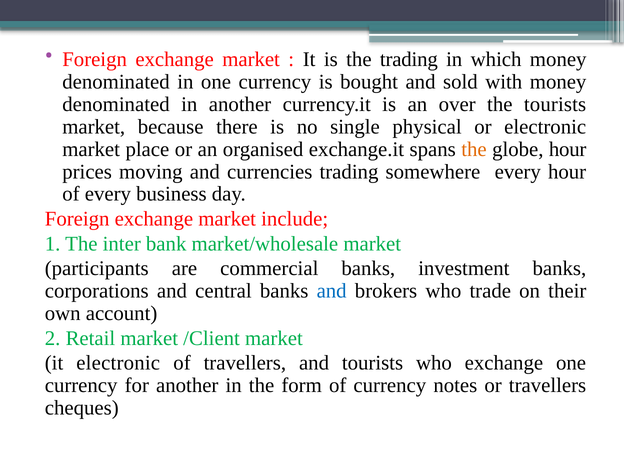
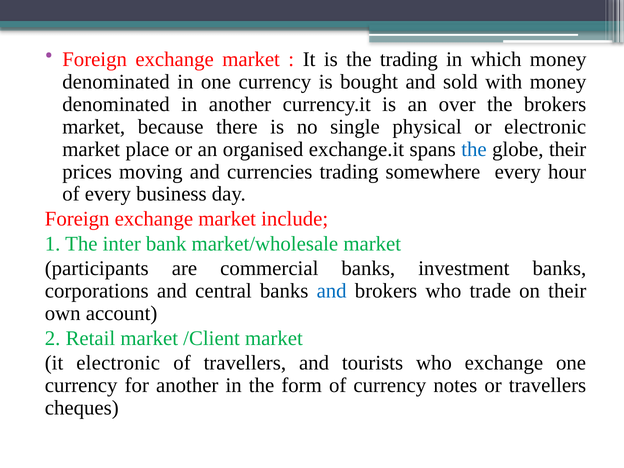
the tourists: tourists -> brokers
the at (474, 149) colour: orange -> blue
globe hour: hour -> their
